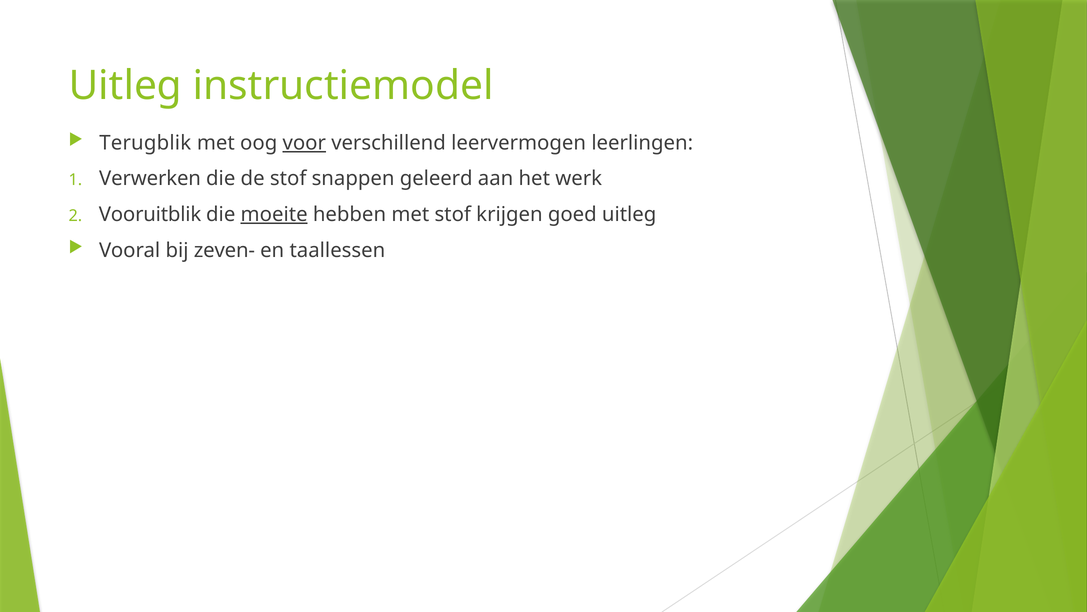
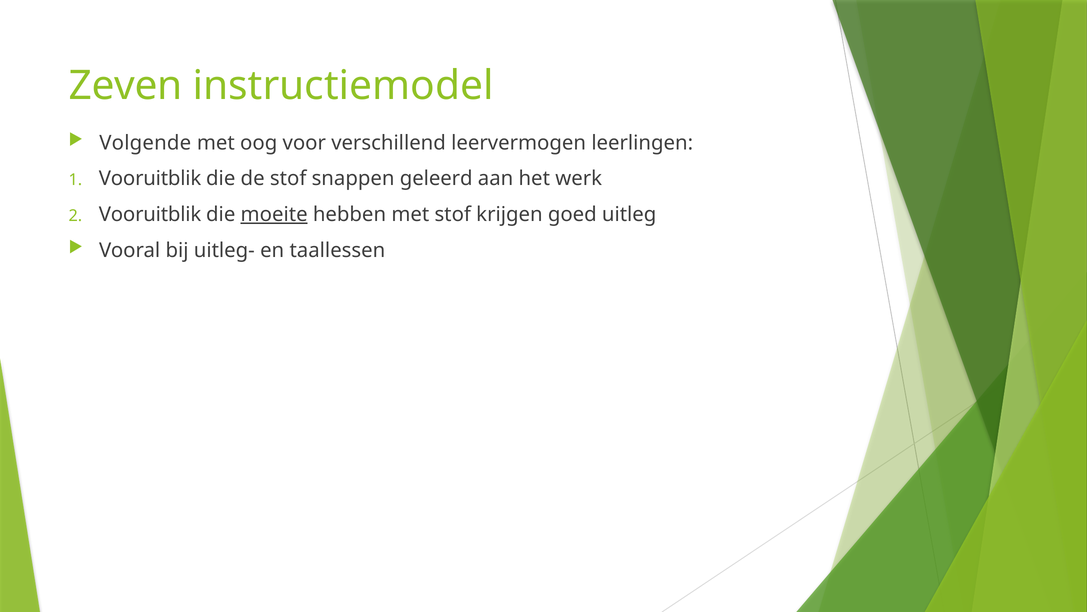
Uitleg at (125, 86): Uitleg -> Zeven
Terugblik: Terugblik -> Volgende
voor underline: present -> none
Verwerken at (150, 179): Verwerken -> Vooruitblik
zeven-: zeven- -> uitleg-
